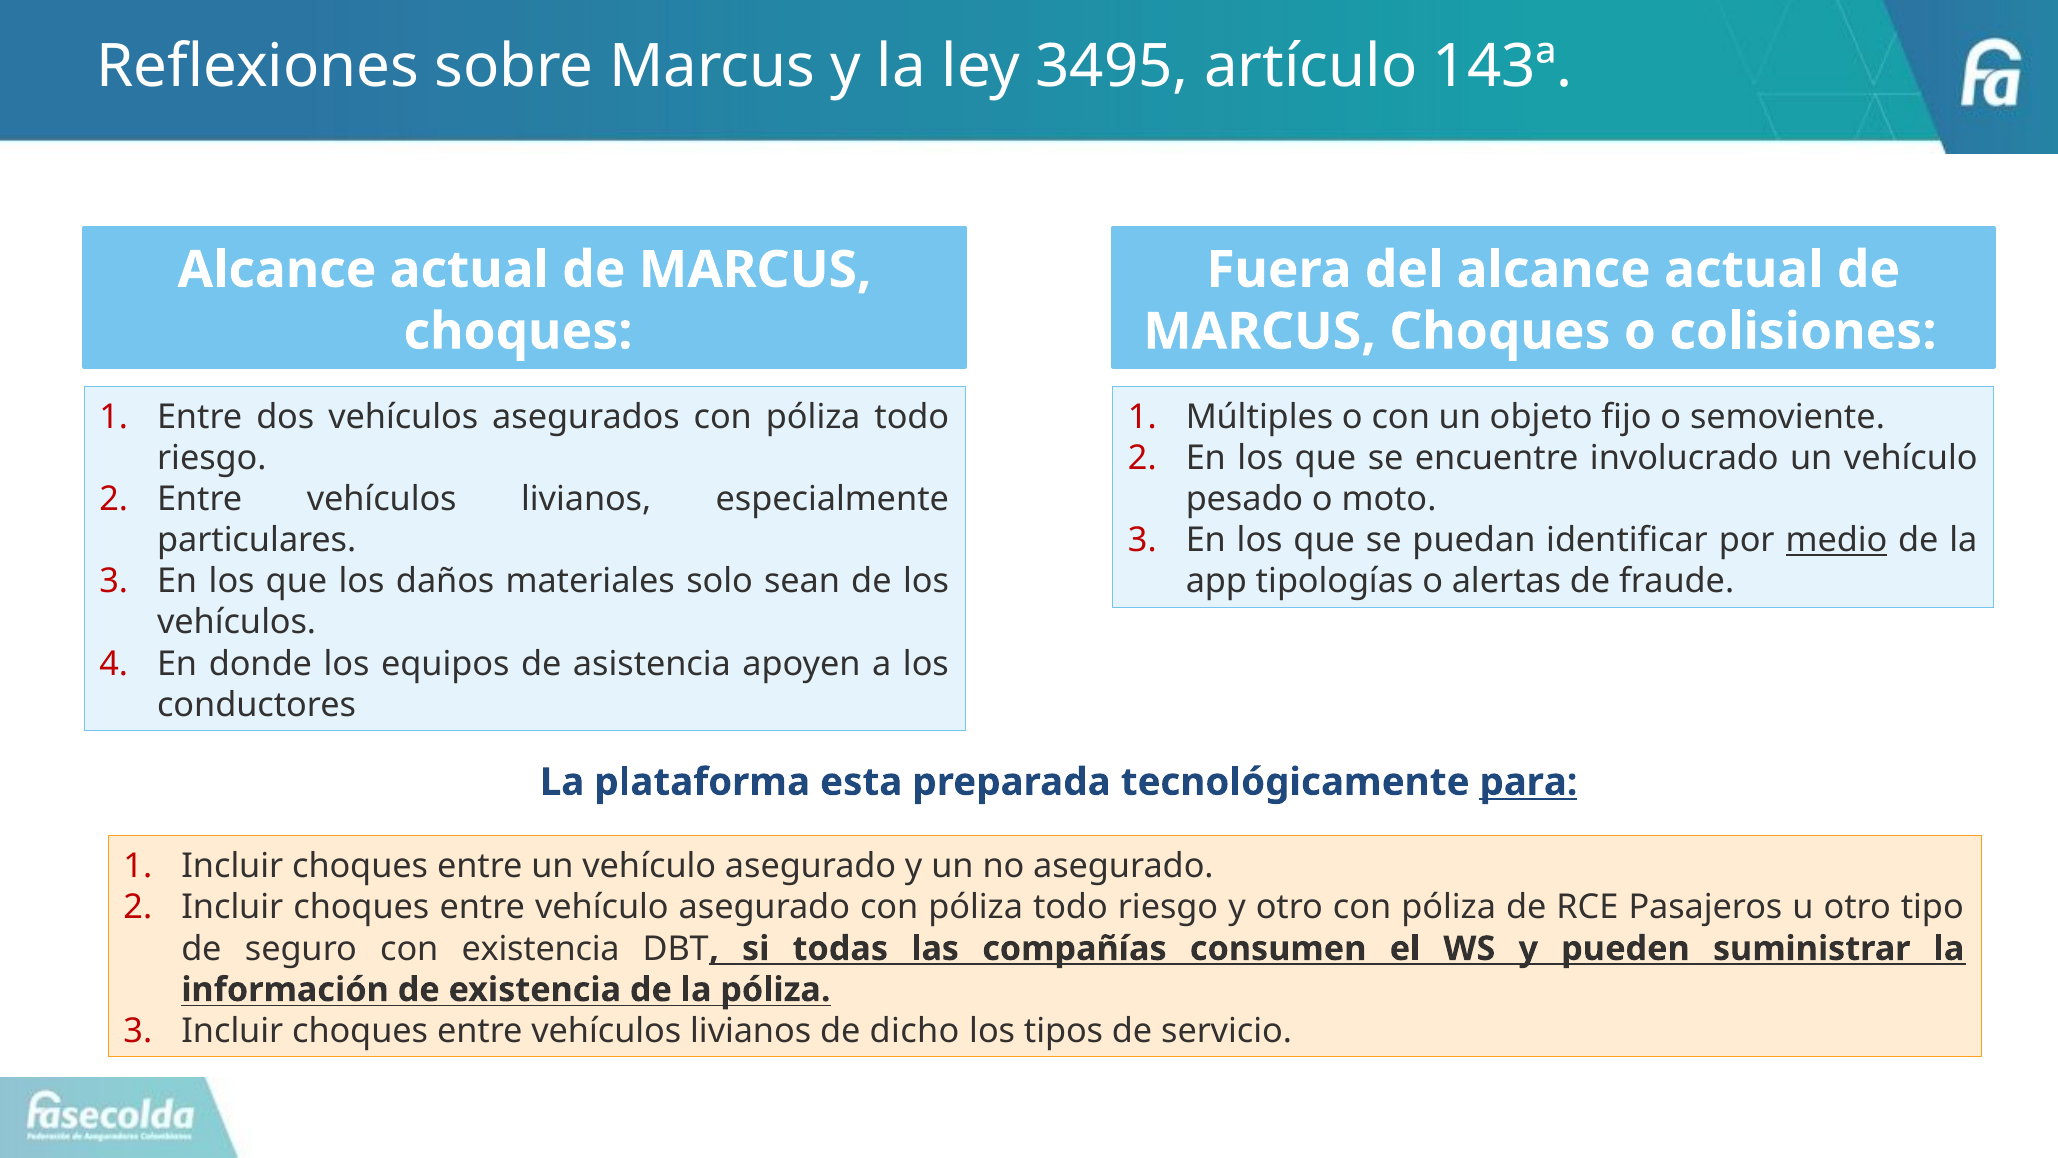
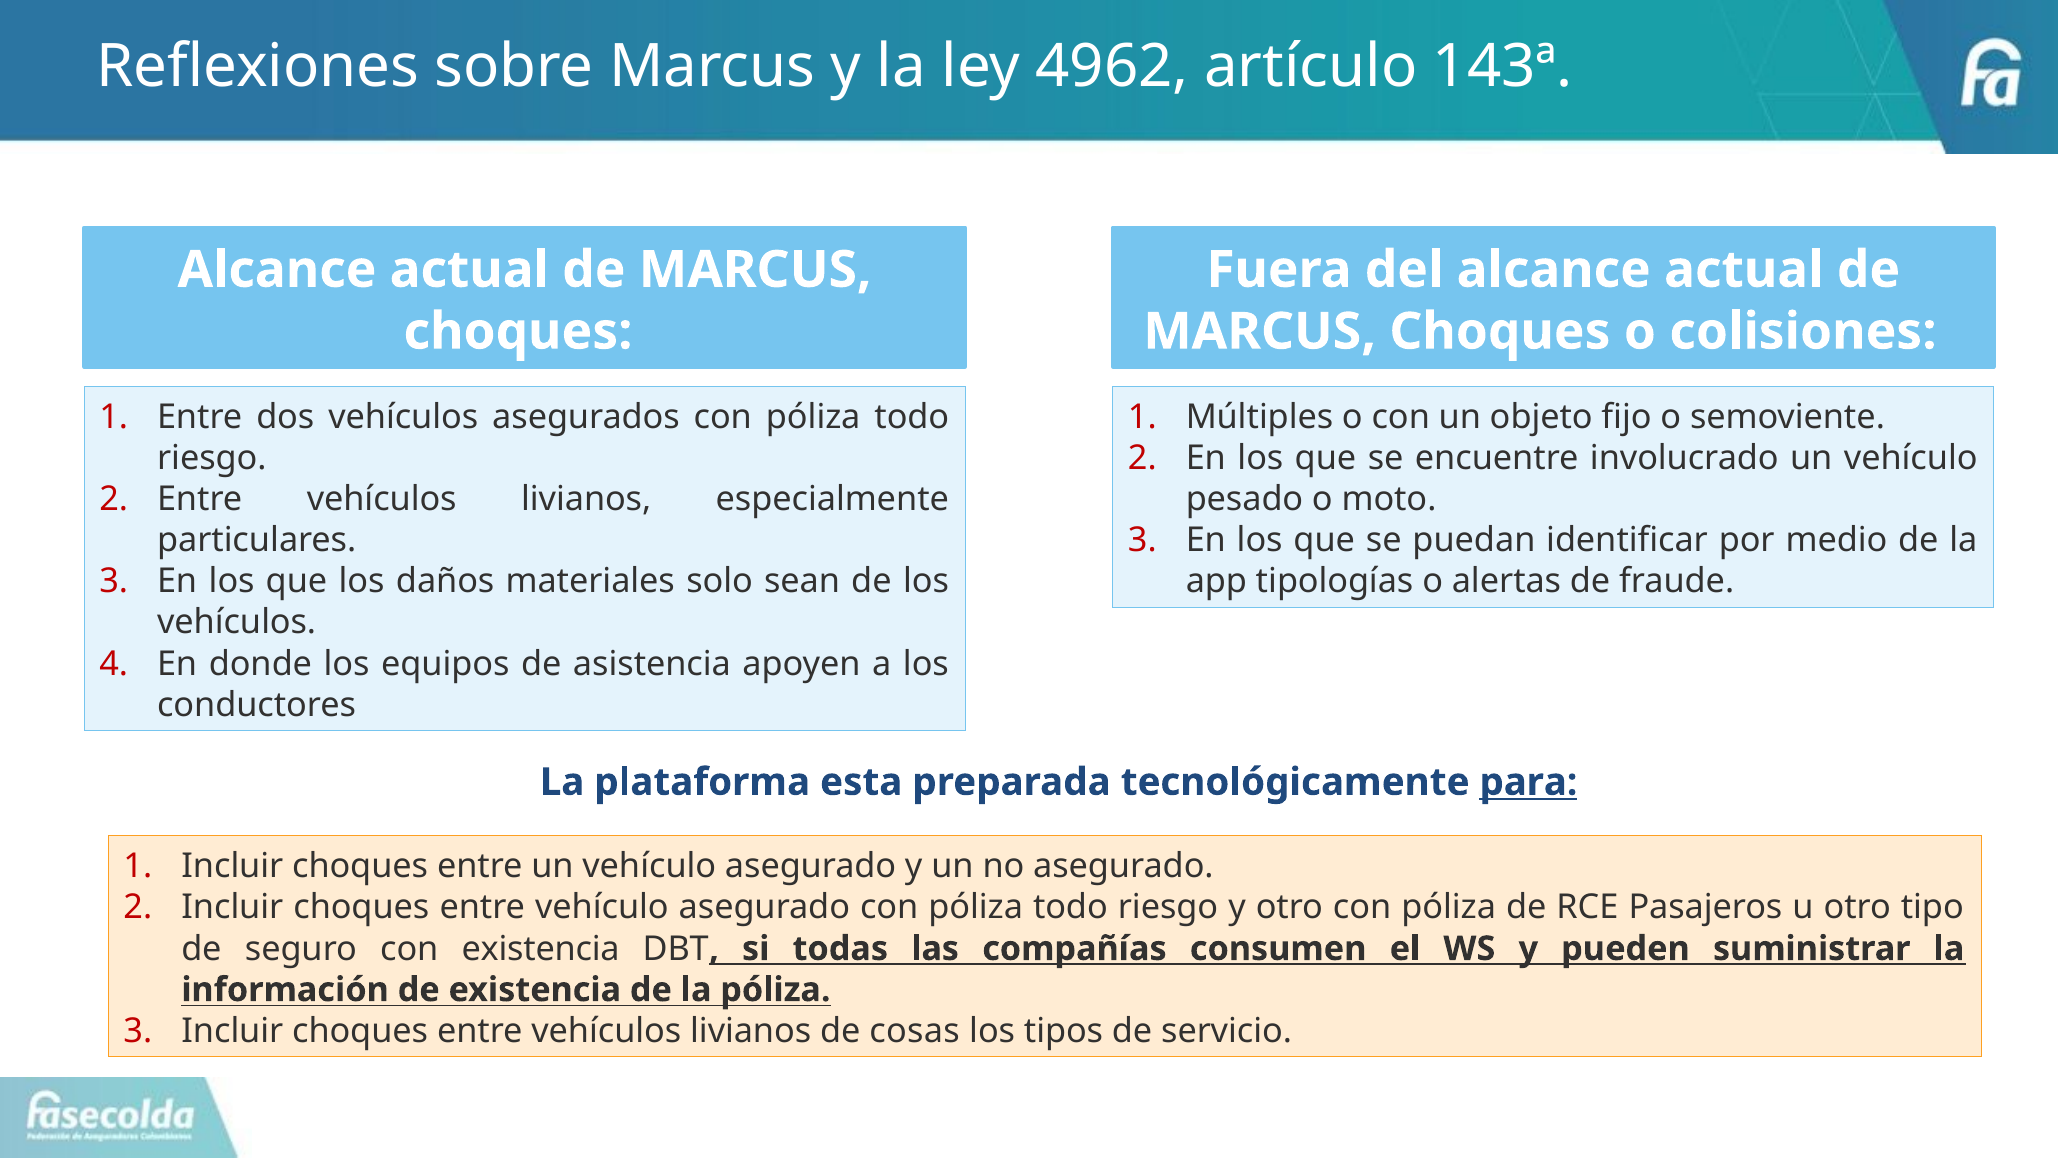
3495: 3495 -> 4962
medio underline: present -> none
dicho: dicho -> cosas
